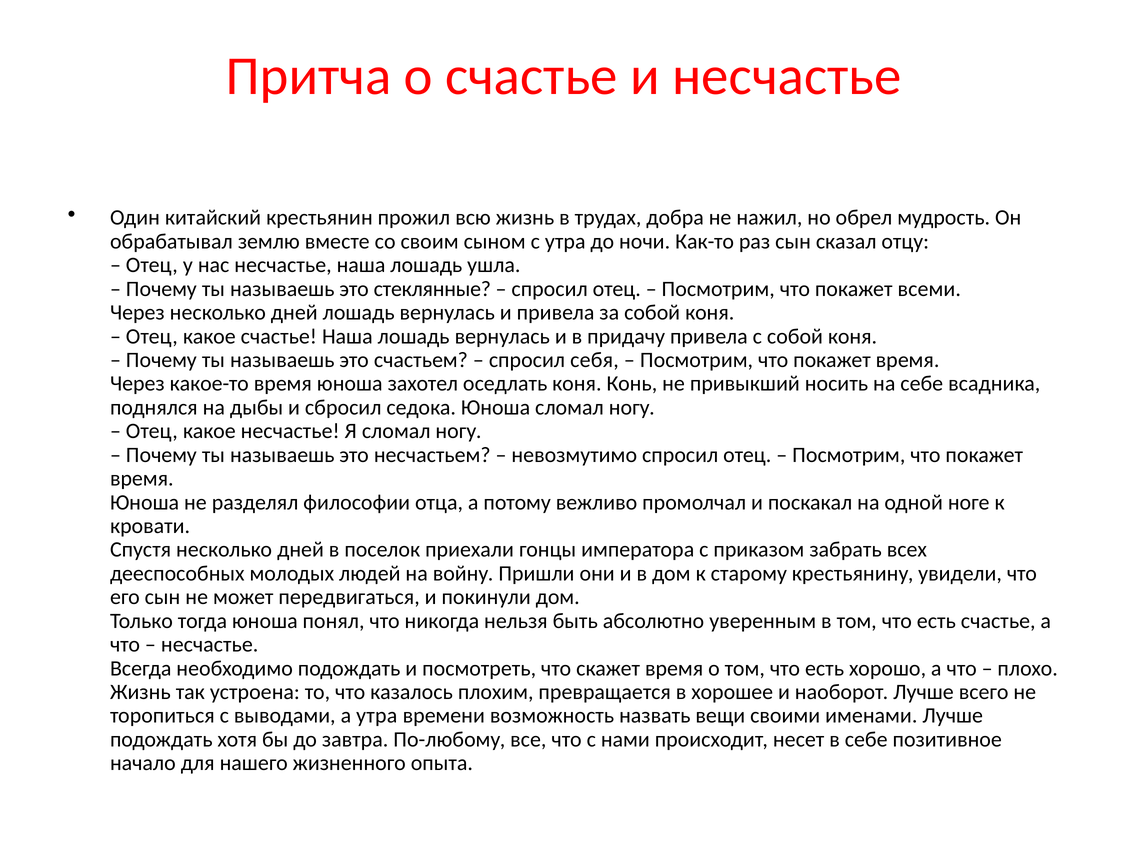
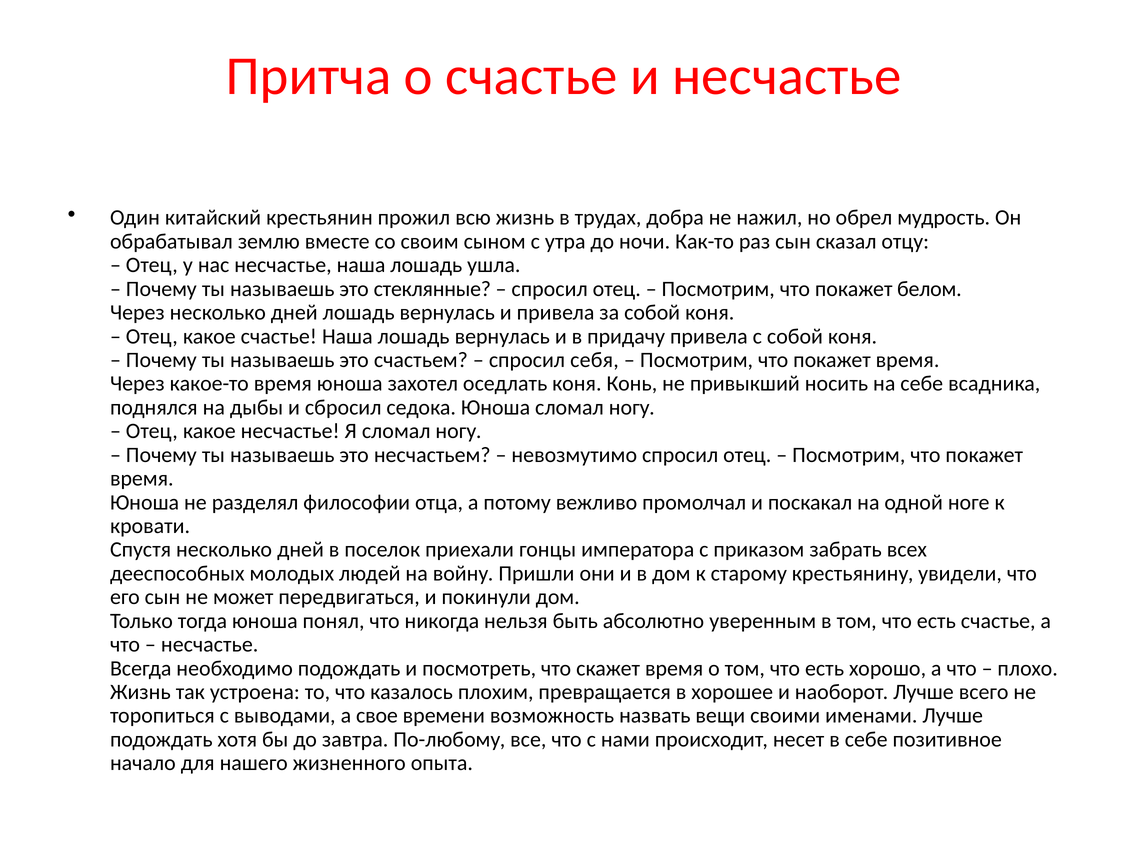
всеми: всеми -> белом
а утра: утра -> свое
